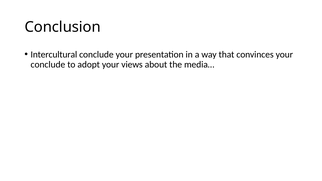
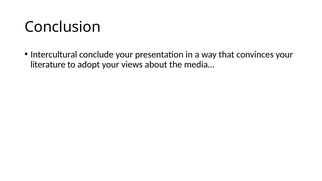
conclude at (48, 65): conclude -> literature
